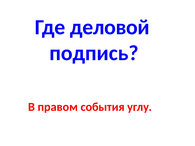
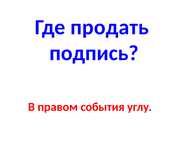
деловой: деловой -> продать
